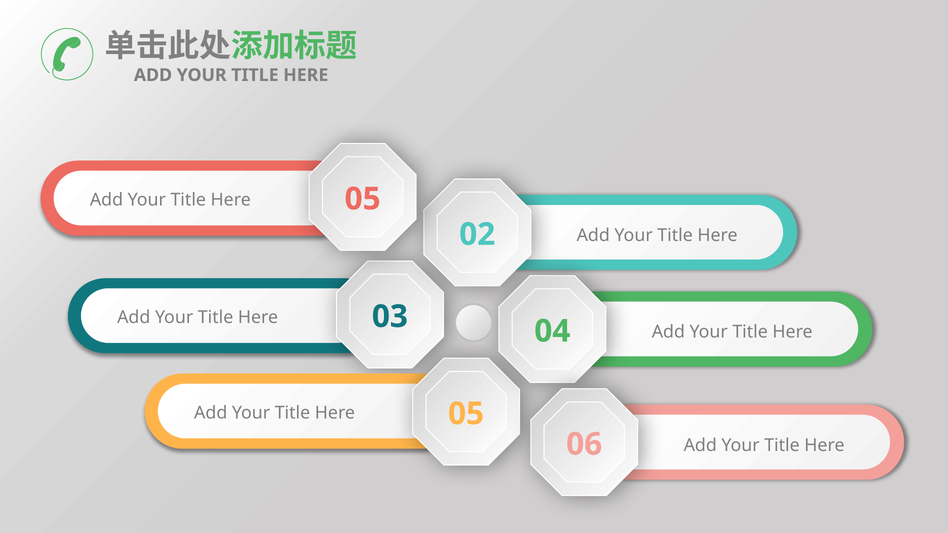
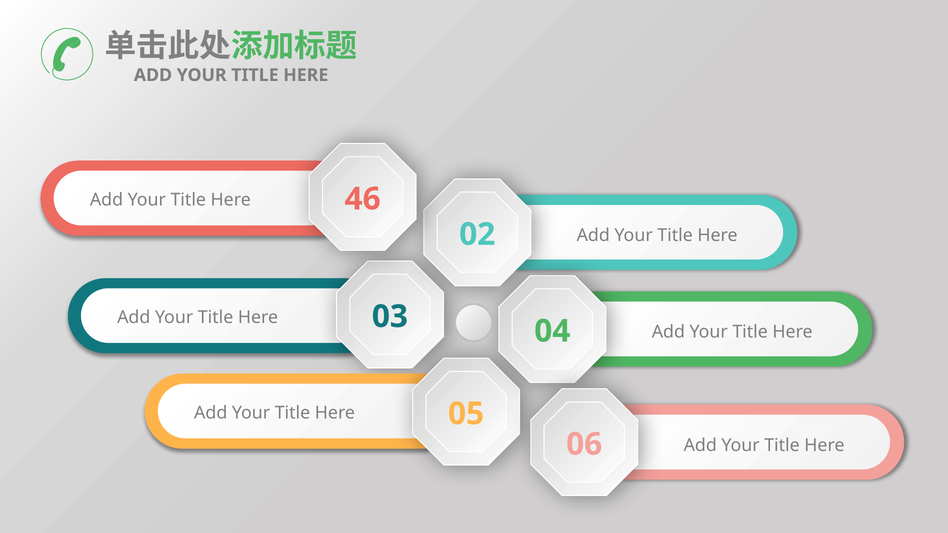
05 at (363, 199): 05 -> 46
